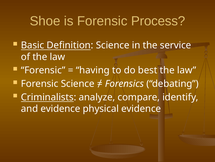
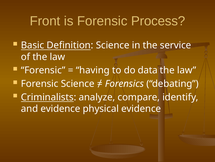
Shoe: Shoe -> Front
best: best -> data
